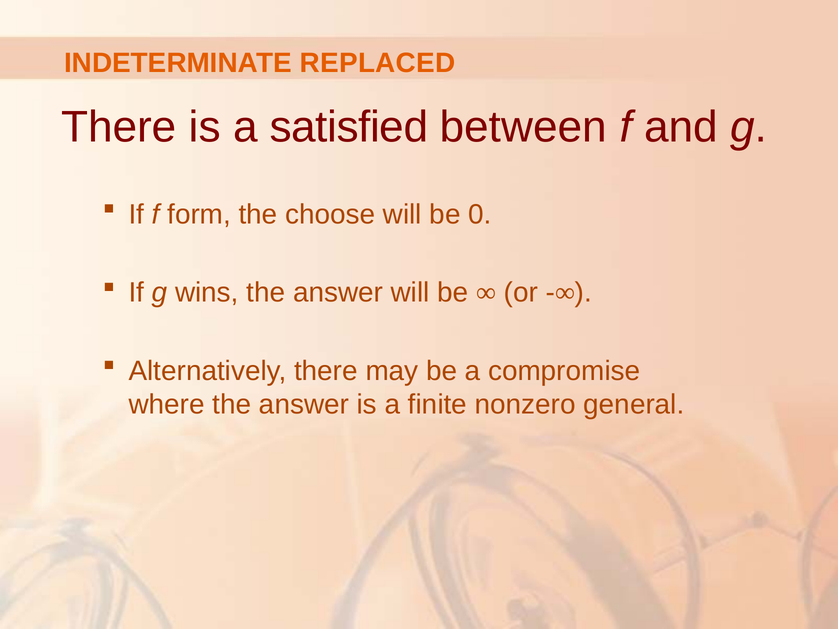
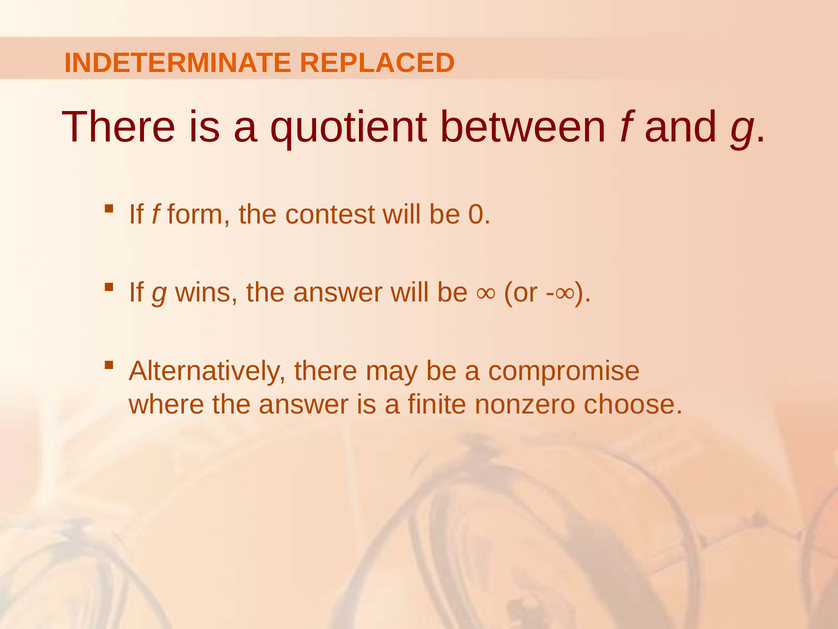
satisfied: satisfied -> quotient
choose: choose -> contest
general: general -> choose
